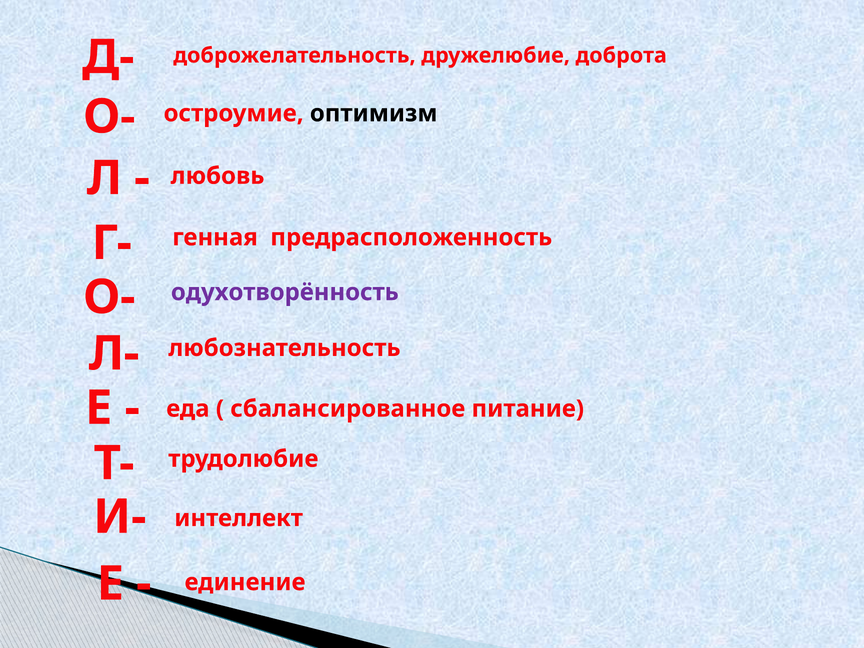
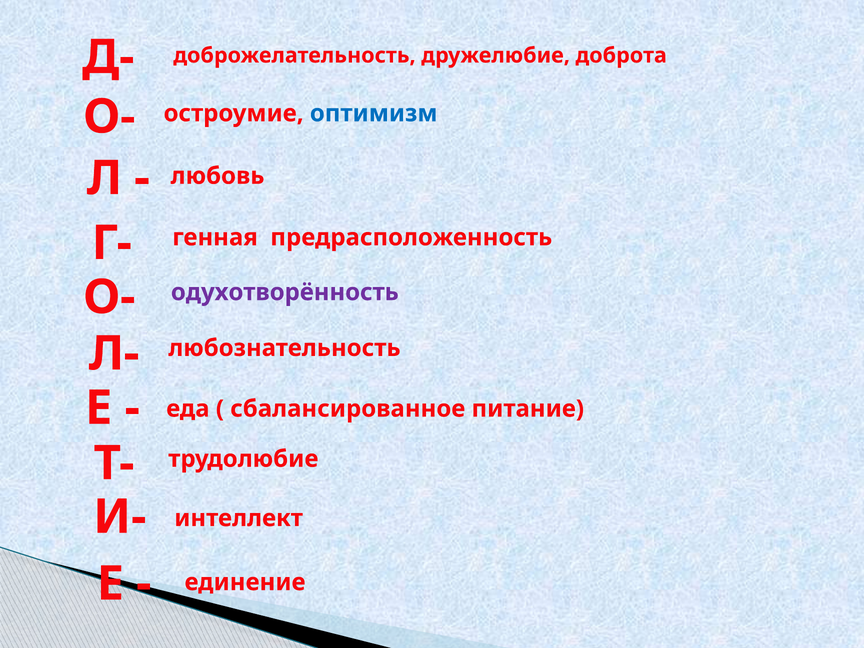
оптимизм colour: black -> blue
